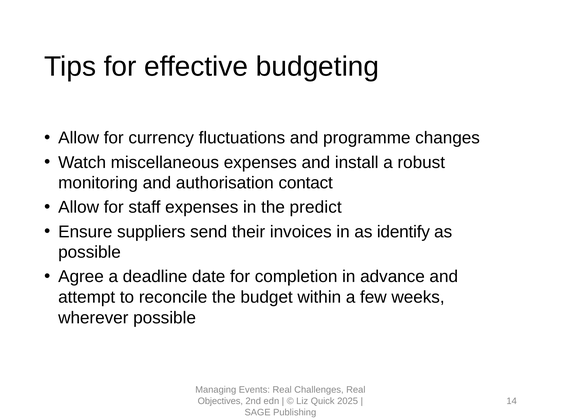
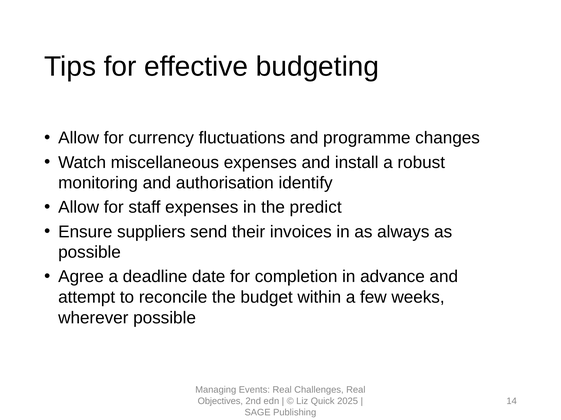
contact: contact -> identify
identify: identify -> always
